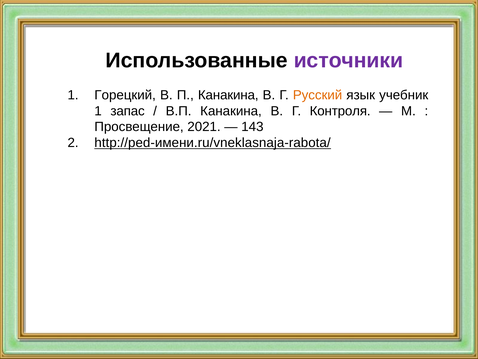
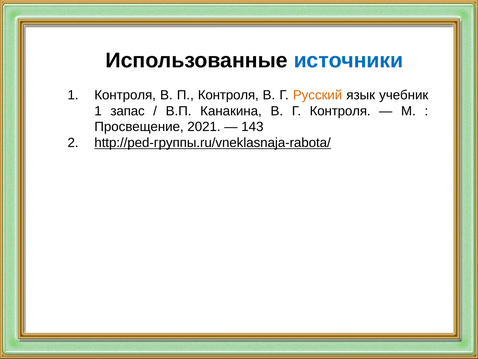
источники colour: purple -> blue
1 Горецкий: Горецкий -> Контроля
П Канакина: Канакина -> Контроля
http://ped-имени.ru/vneklasnaja-rabota/: http://ped-имени.ru/vneklasnaja-rabota/ -> http://ped-группы.ru/vneklasnaja-rabota/
